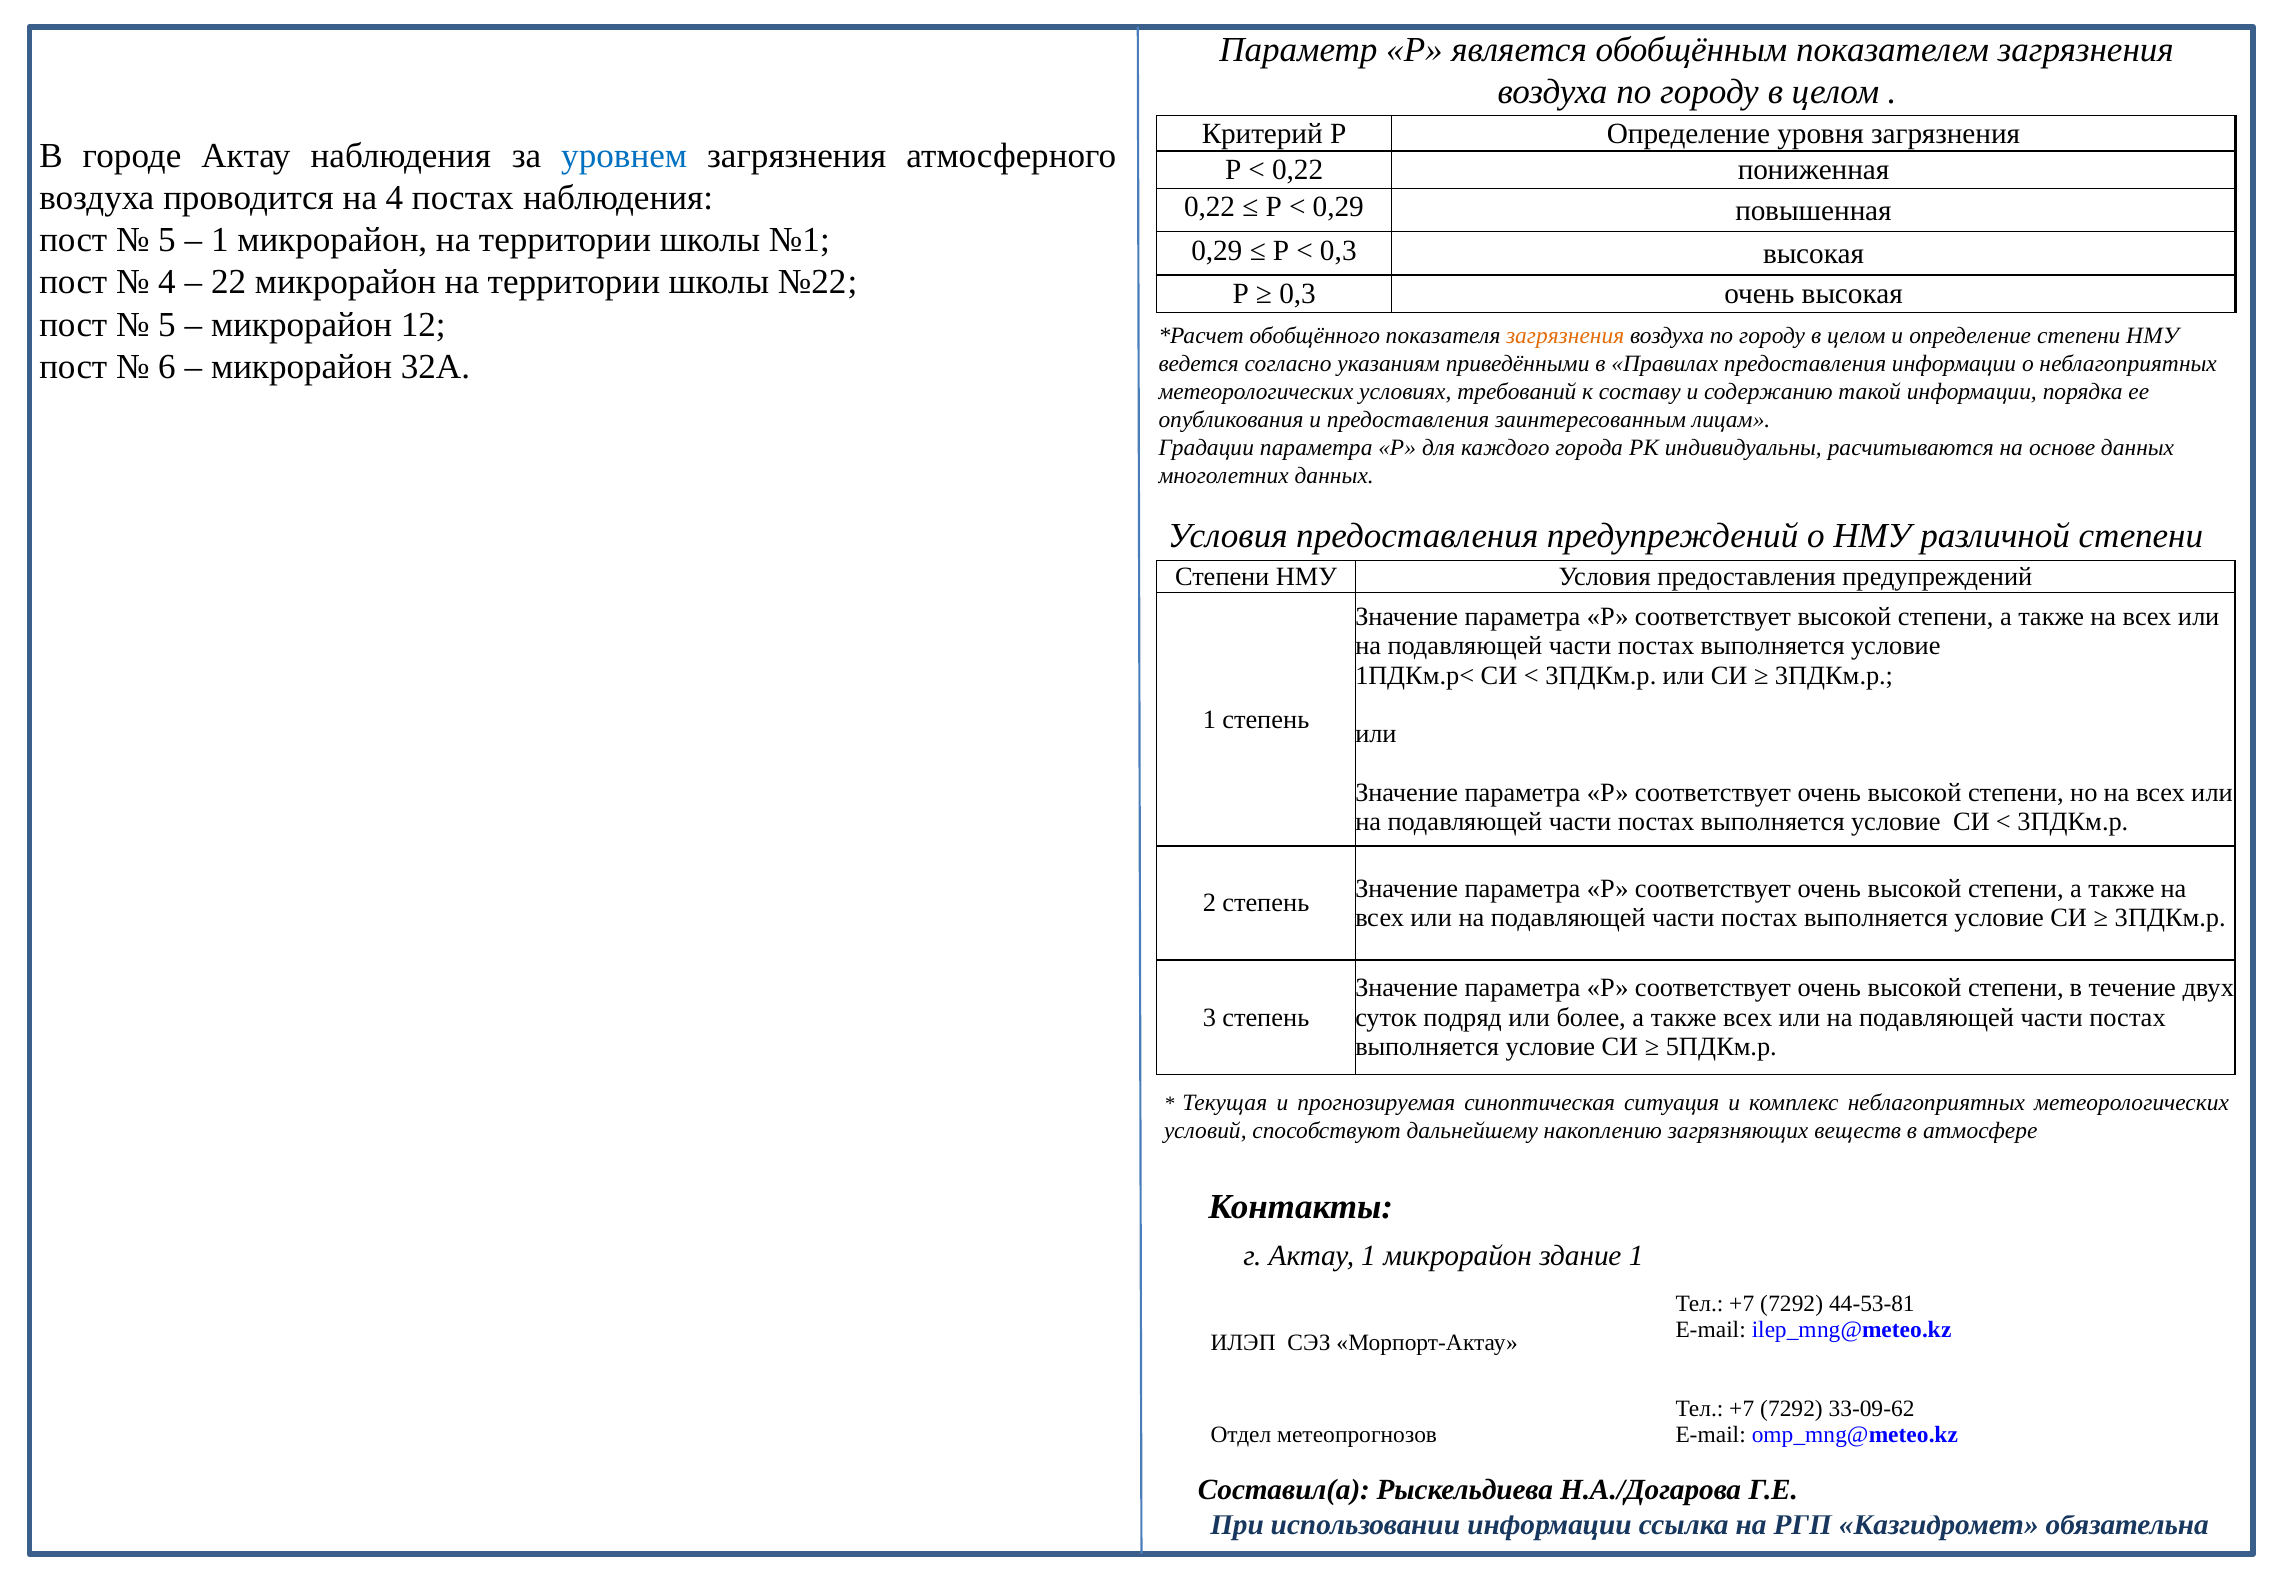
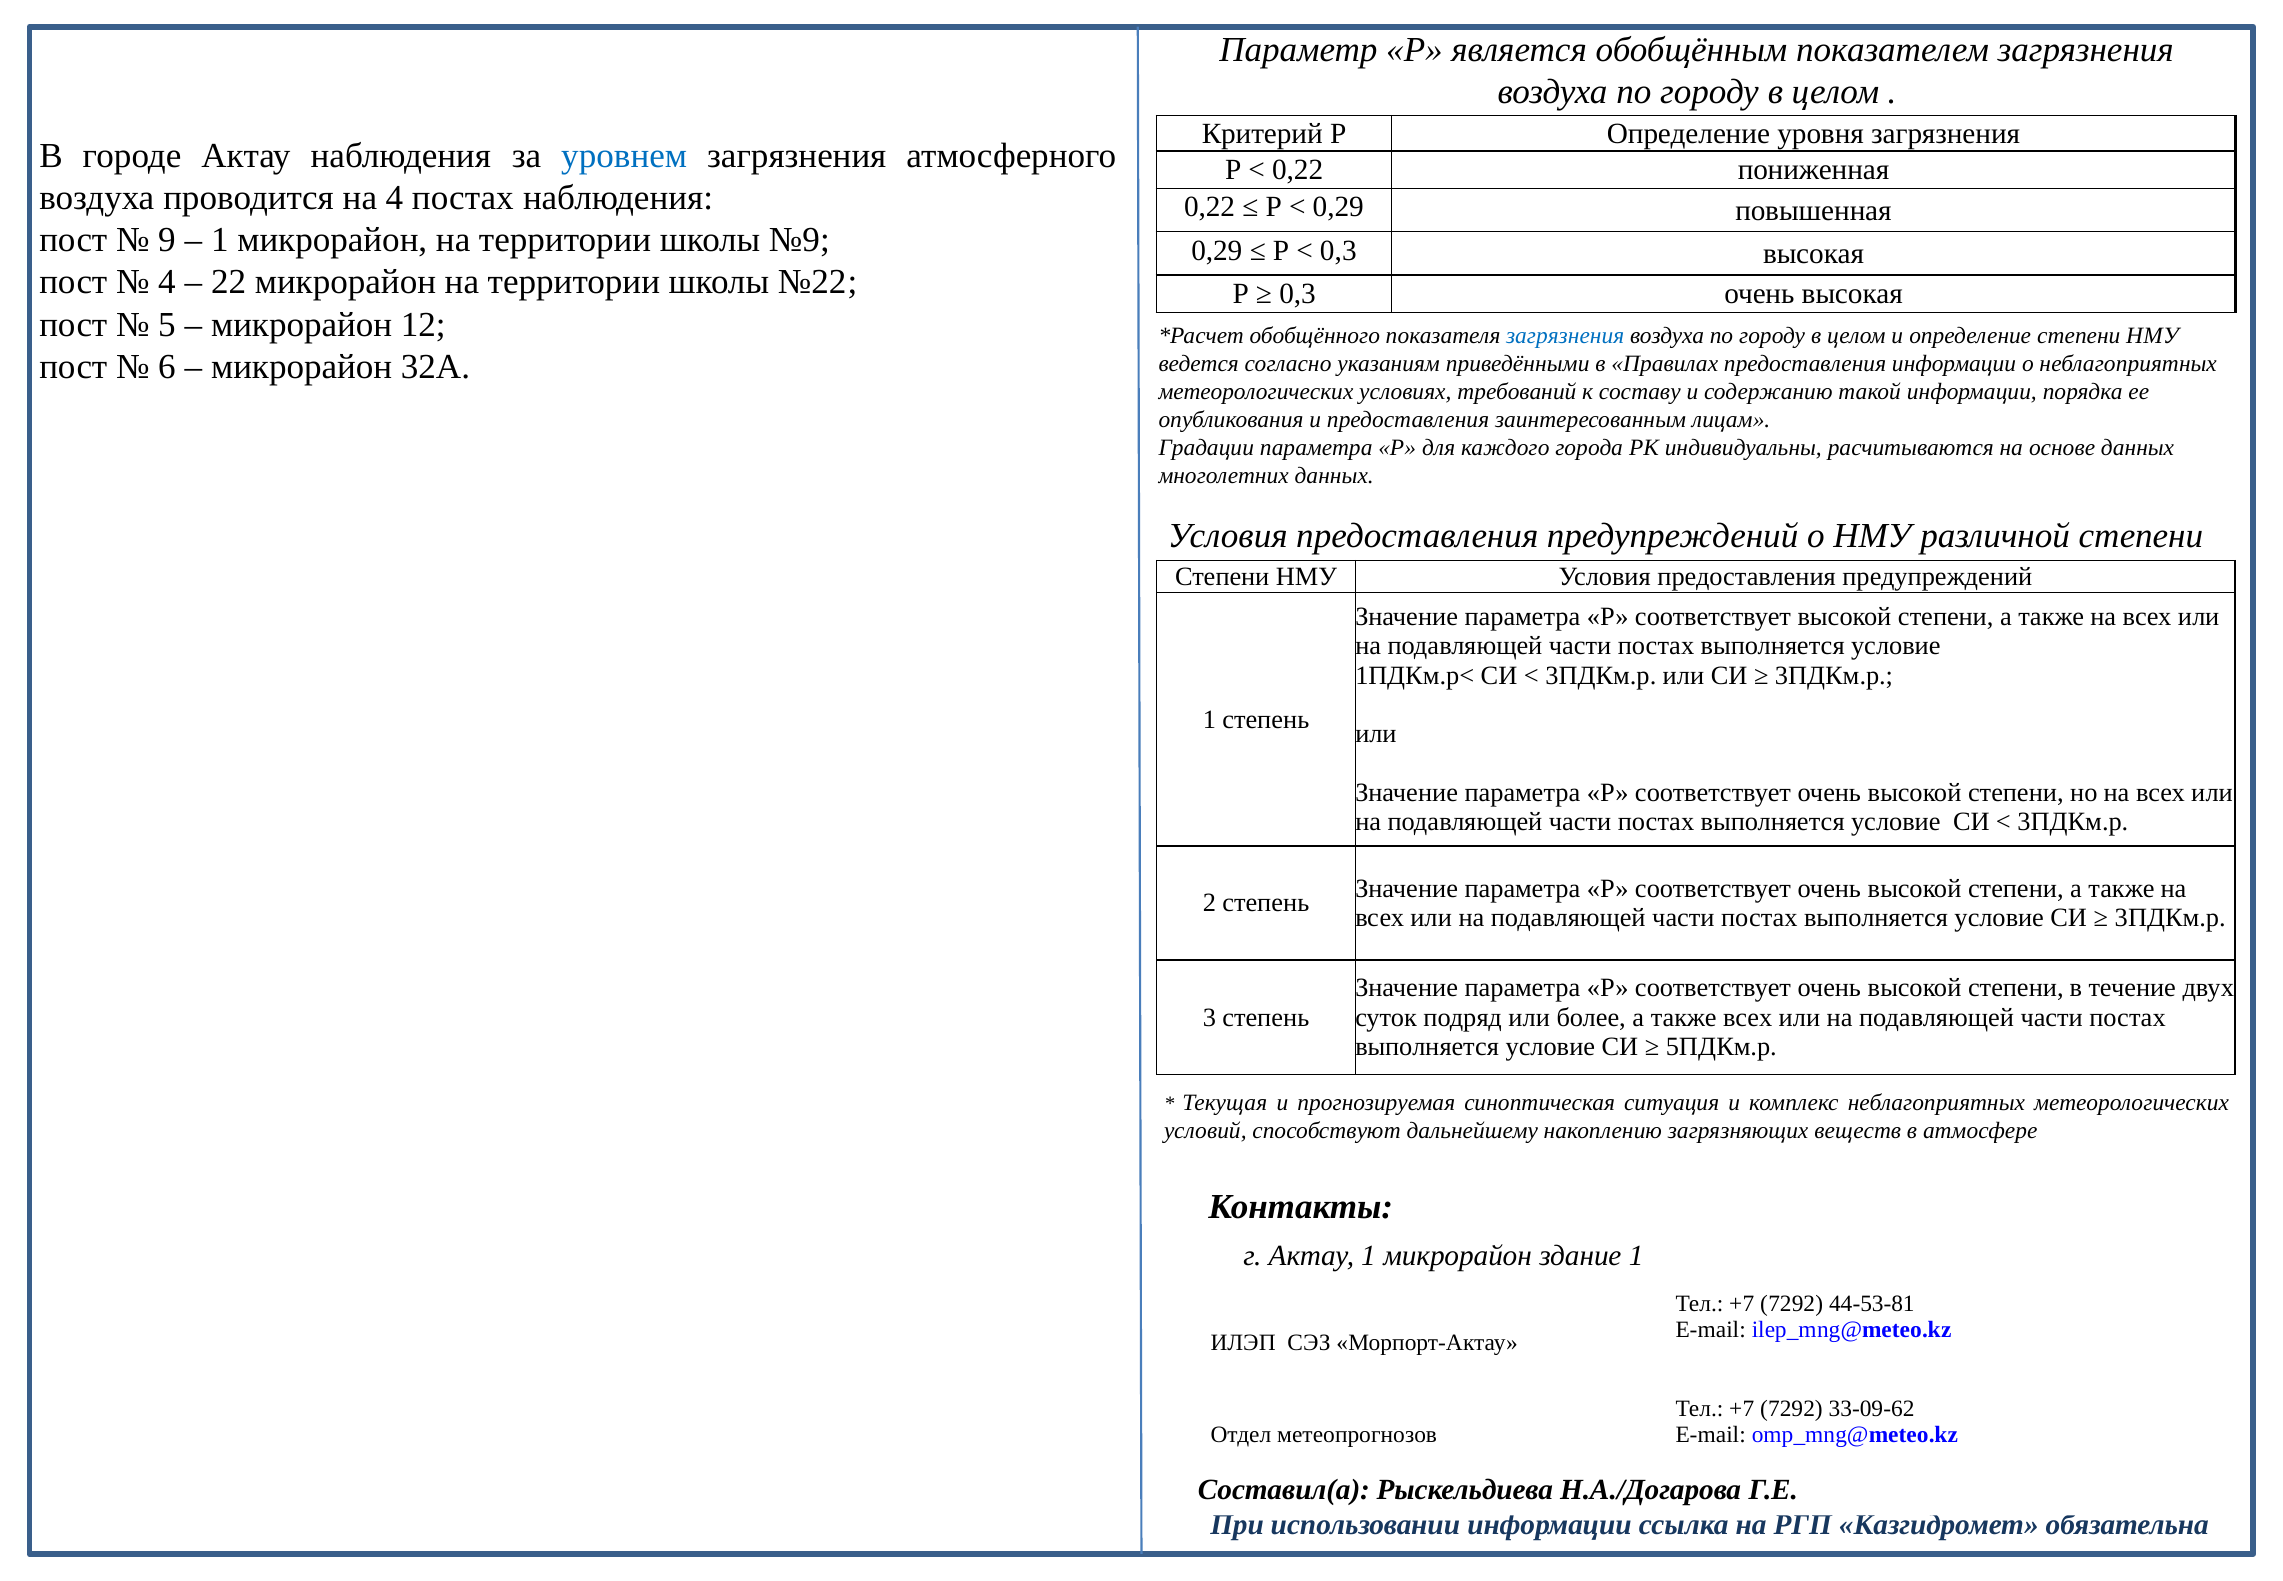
5 at (167, 240): 5 -> 9
№1: №1 -> №9
загрязнения at (1565, 335) colour: orange -> blue
